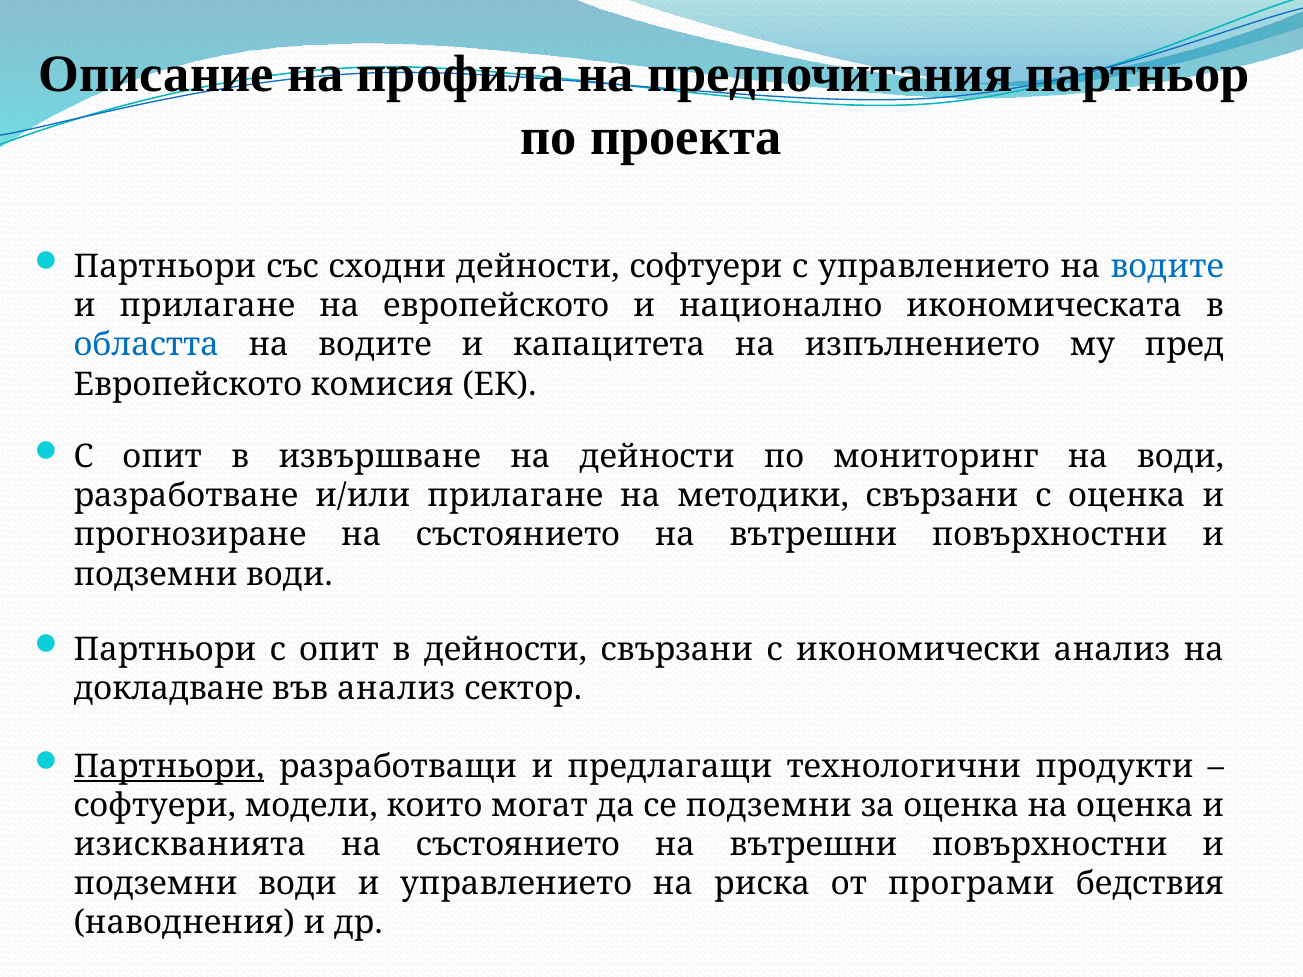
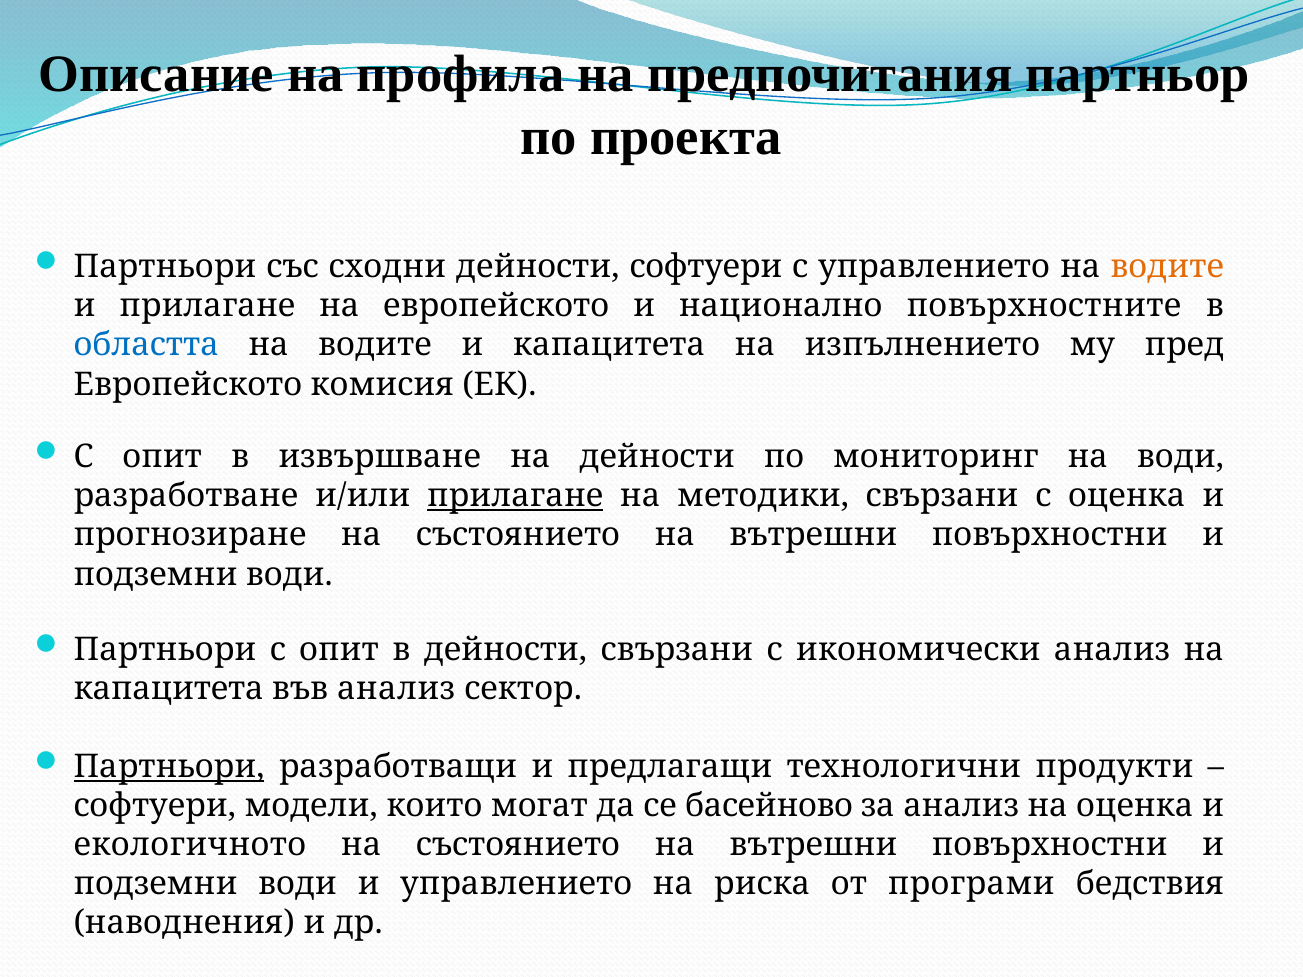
водите at (1167, 267) colour: blue -> orange
икономическата: икономическата -> повърхностните
прилагане at (515, 496) underline: none -> present
докладване at (169, 689): докладване -> капацитета
се подземни: подземни -> басейново
за оценка: оценка -> анализ
изискванията: изискванията -> екологичното
